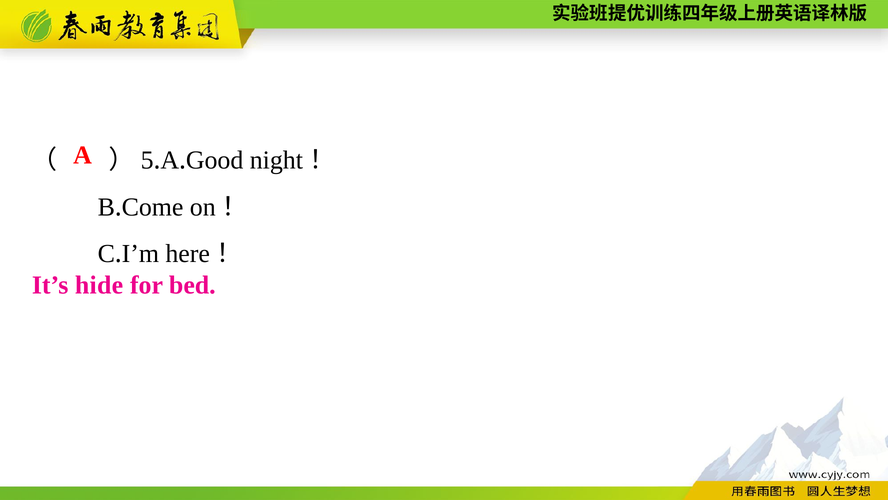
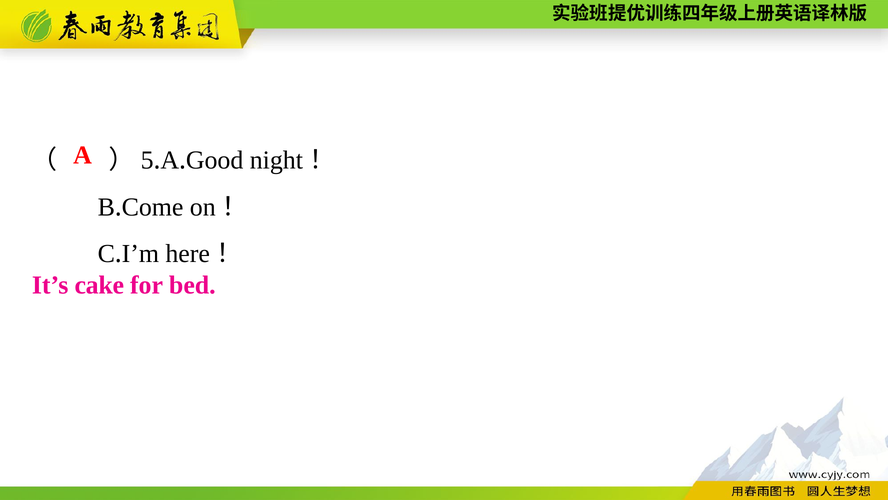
hide: hide -> cake
